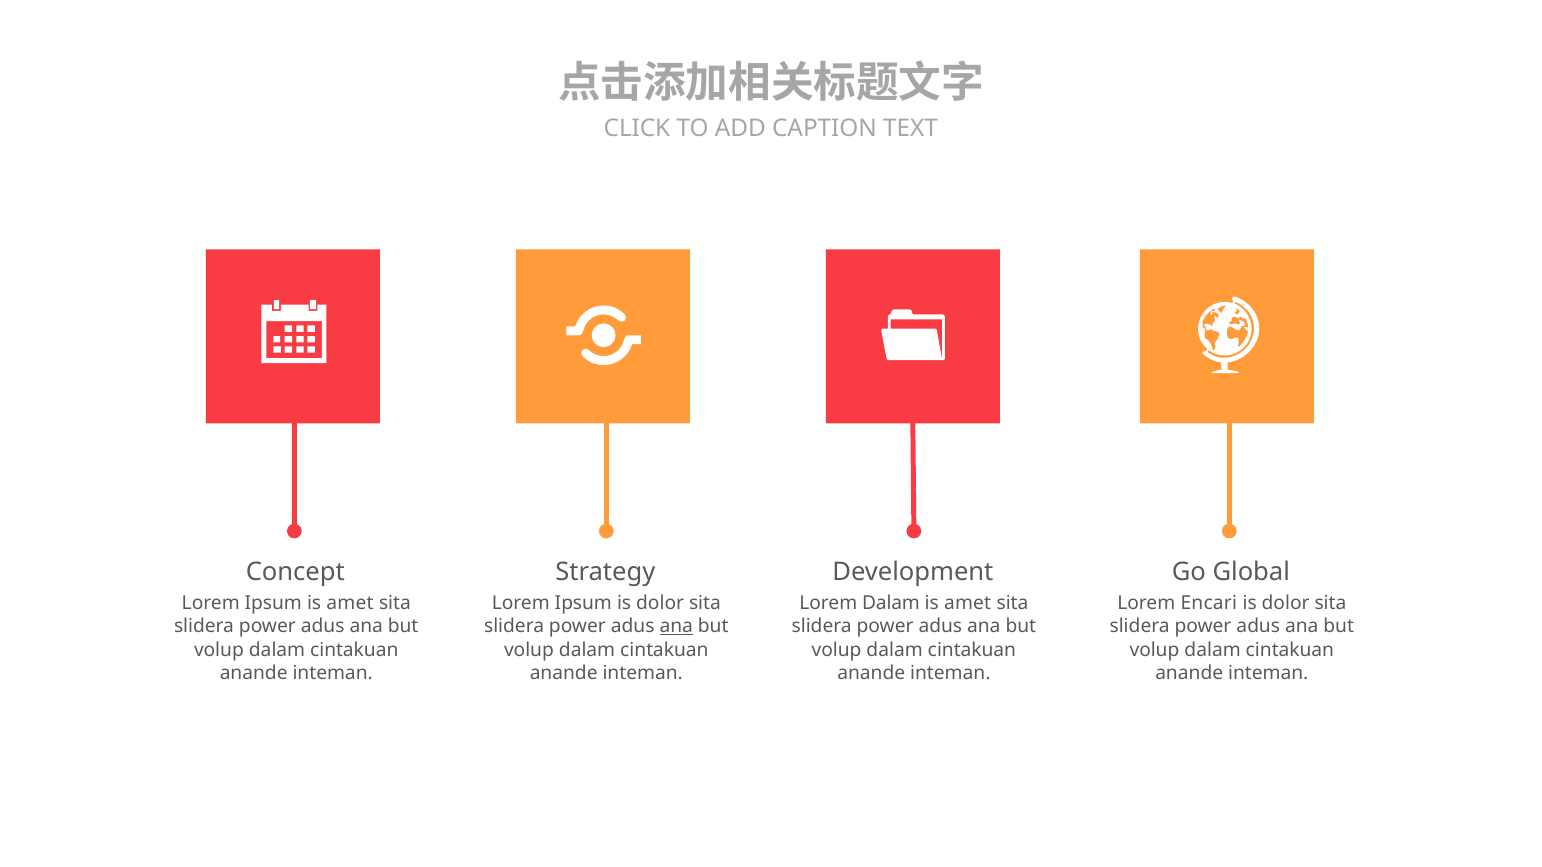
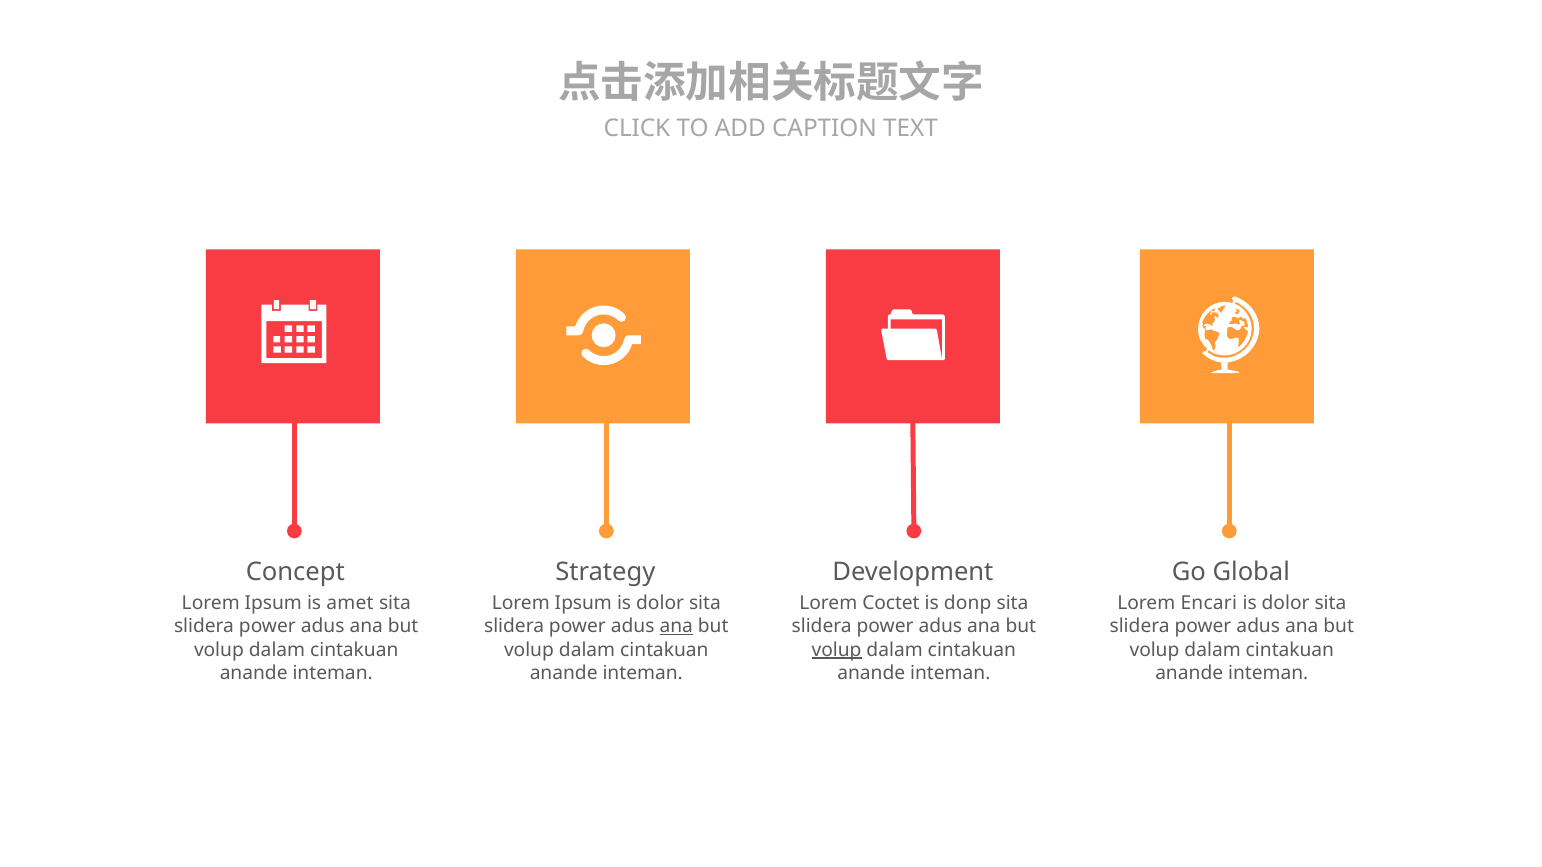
Lorem Dalam: Dalam -> Coctet
amet at (968, 604): amet -> donp
volup at (837, 650) underline: none -> present
